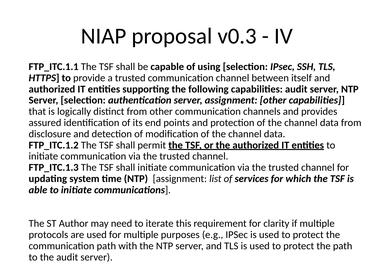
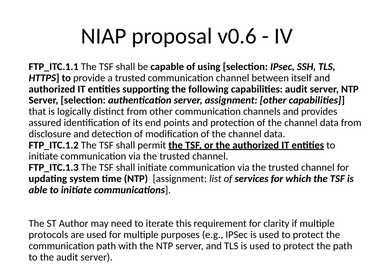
v0.3: v0.3 -> v0.6
